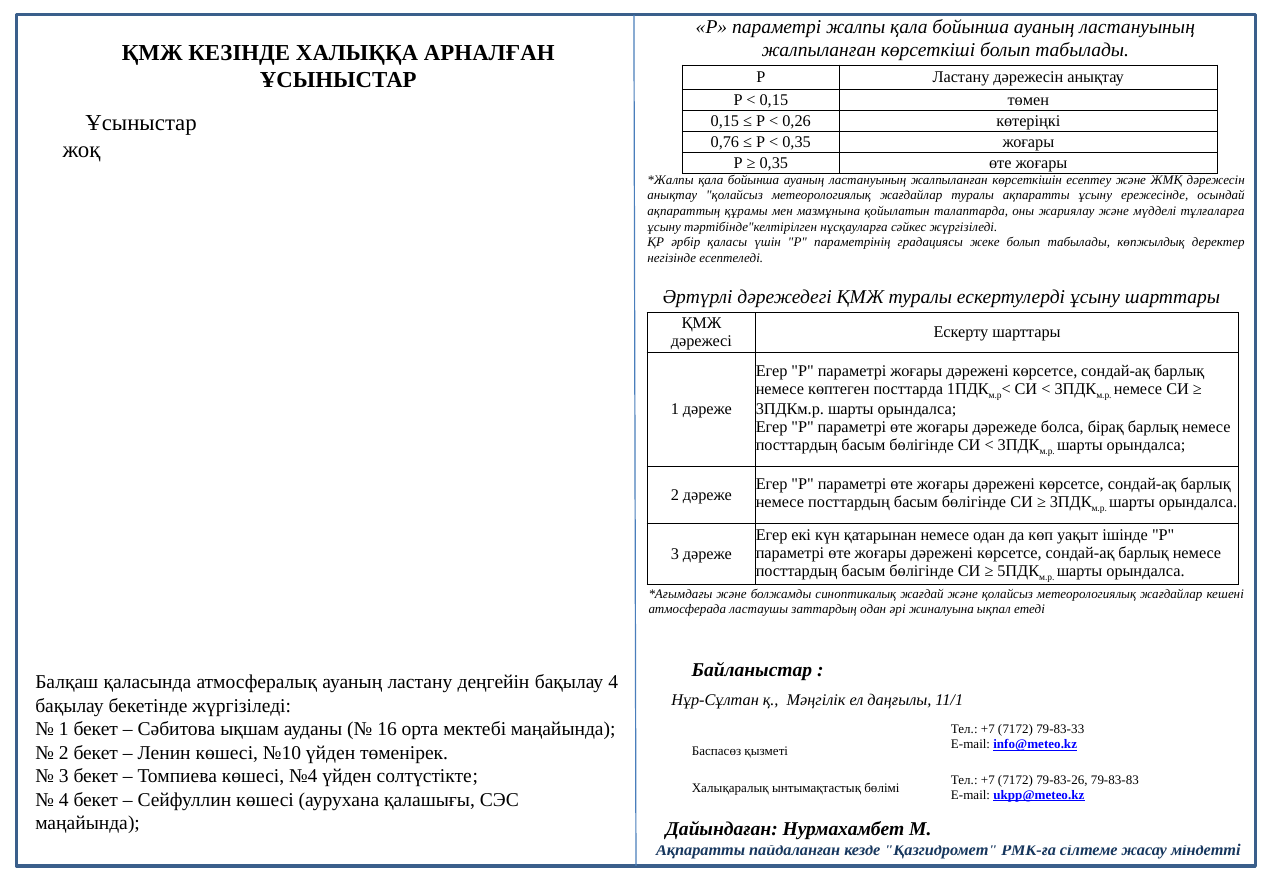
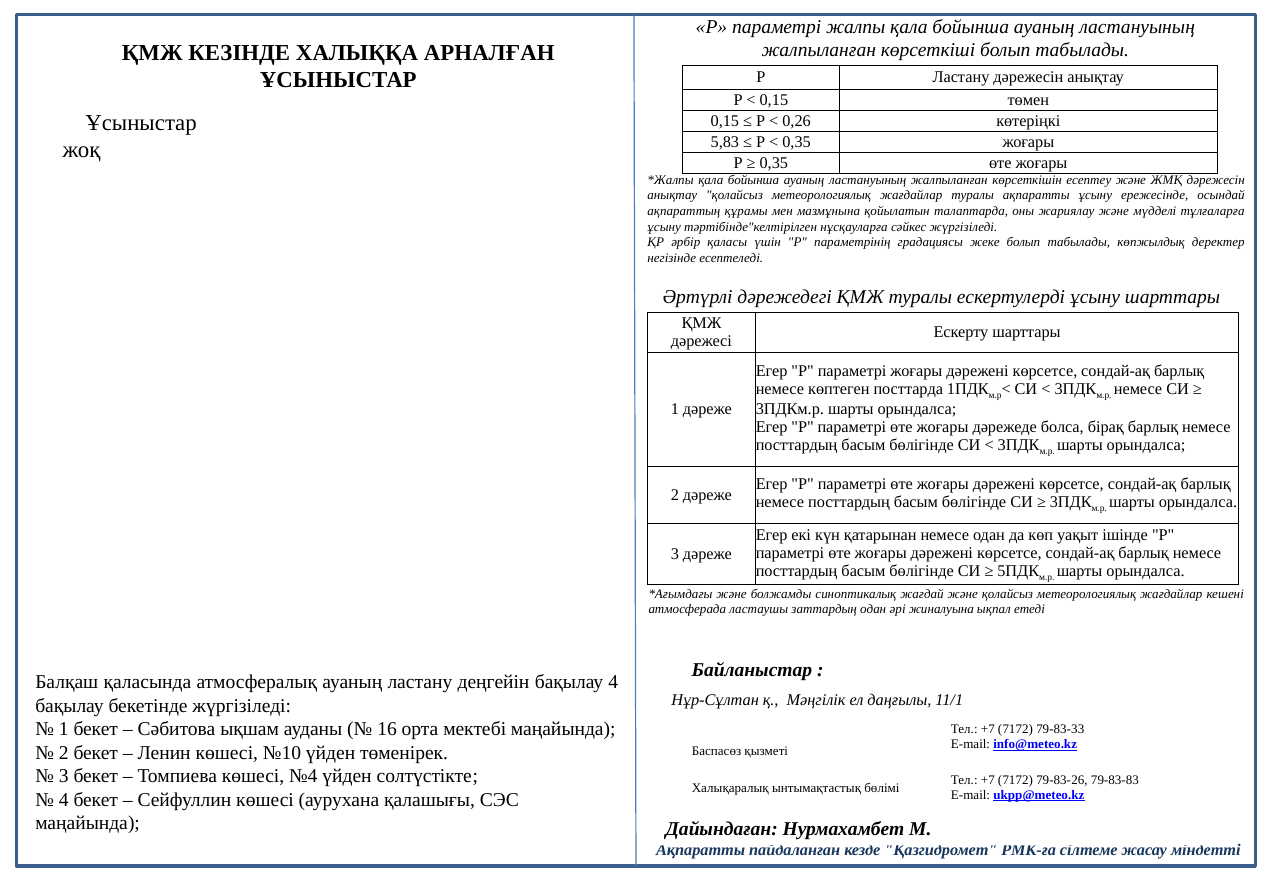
0,76: 0,76 -> 5,83
